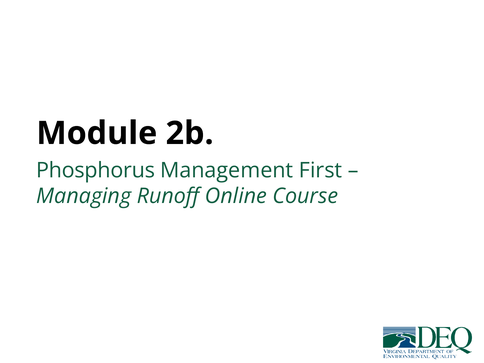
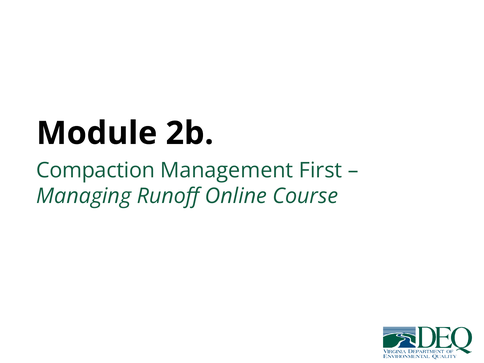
Phosphorus: Phosphorus -> Compaction
